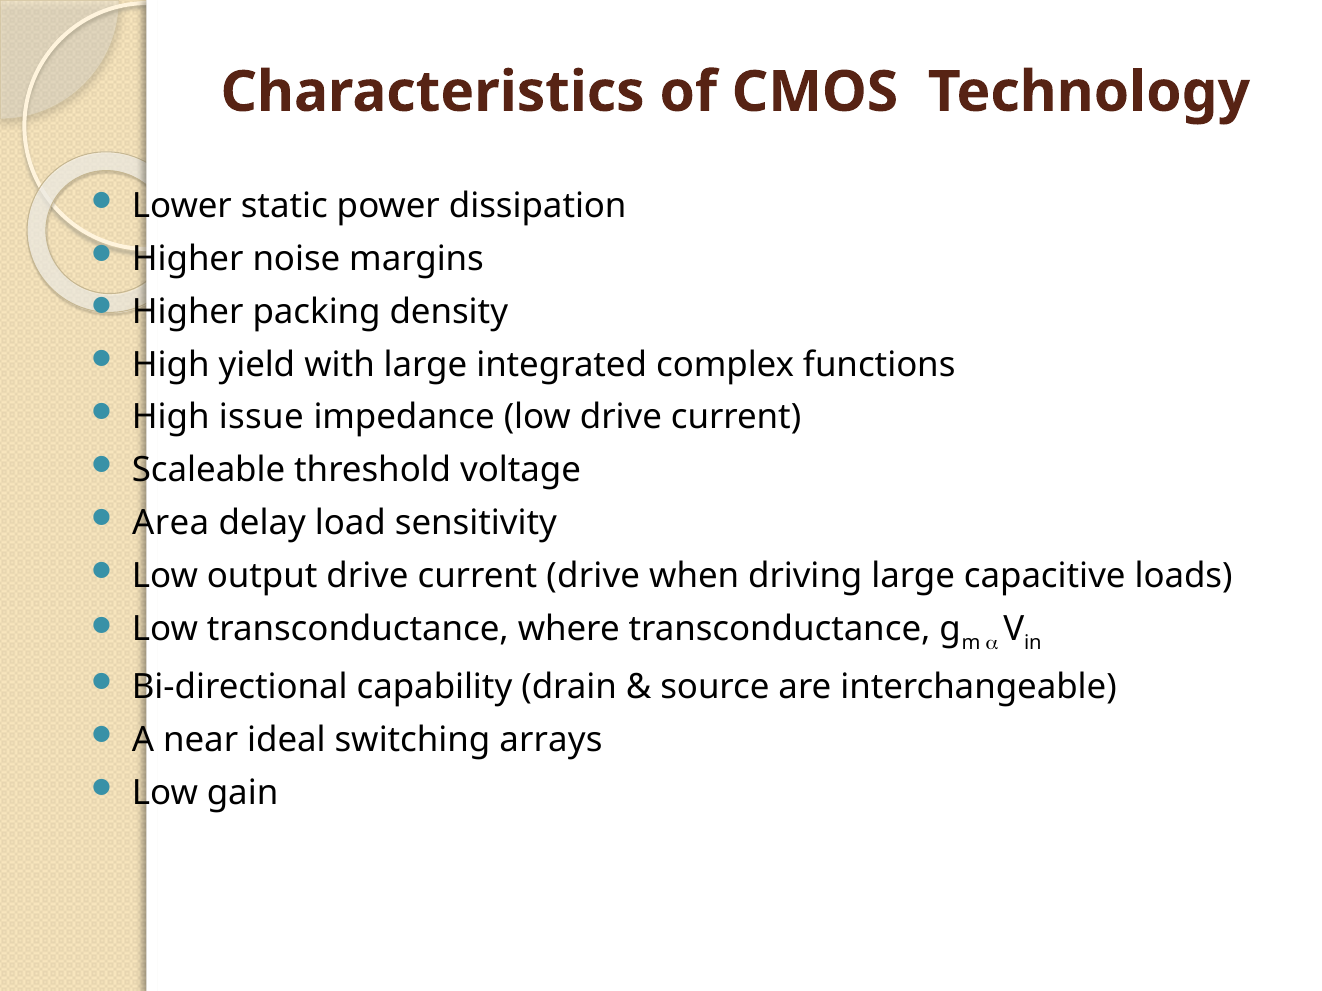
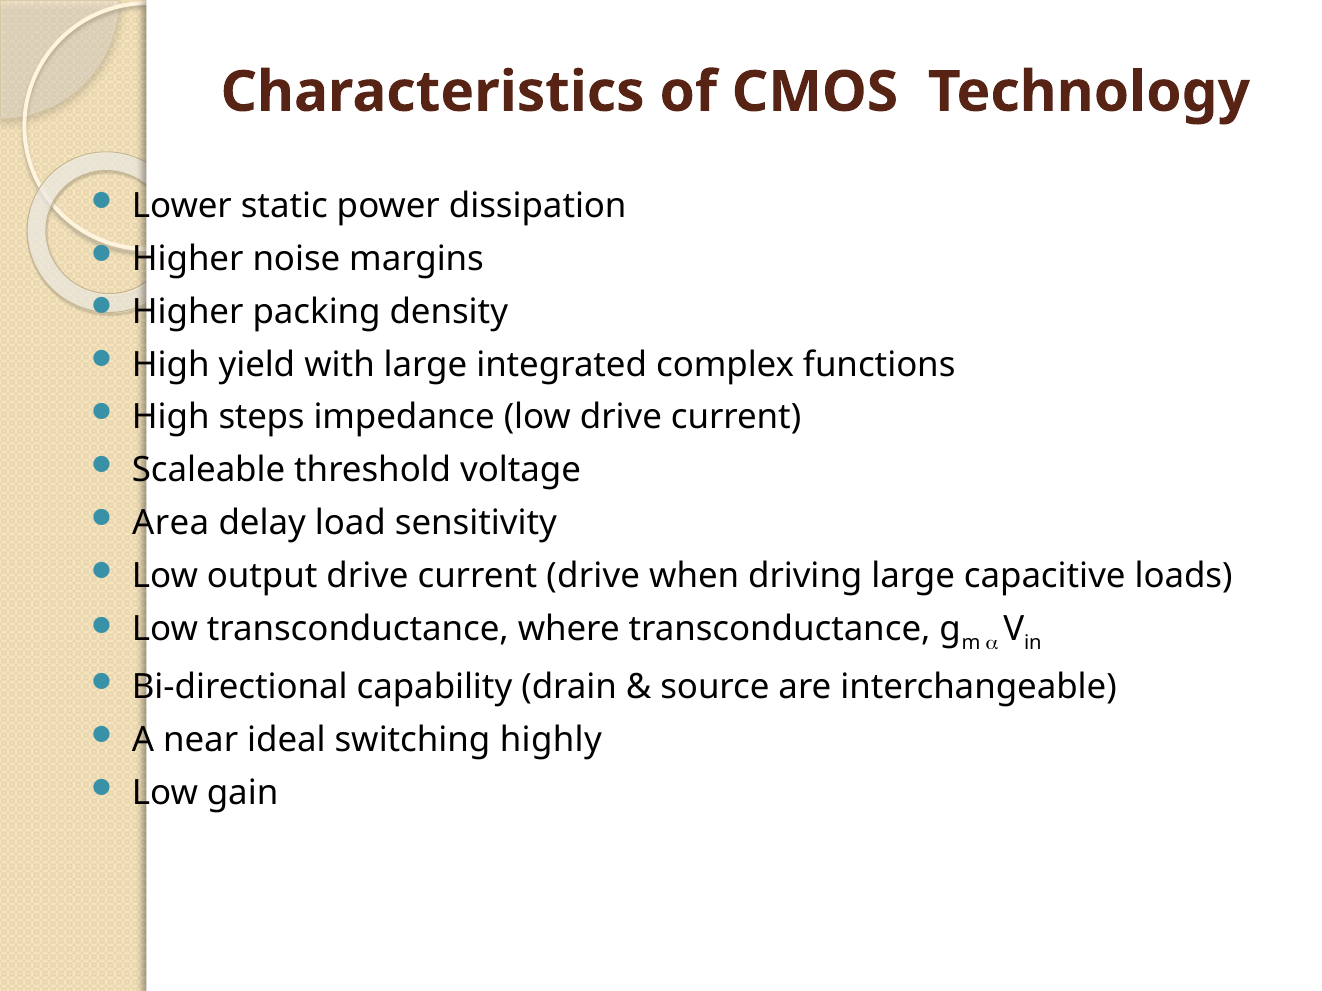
issue: issue -> steps
arrays: arrays -> highly
